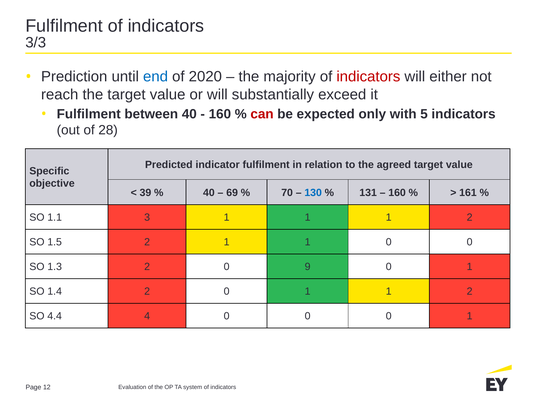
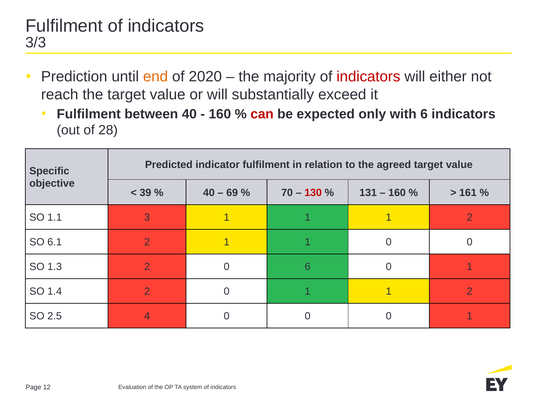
end colour: blue -> orange
with 5: 5 -> 6
130 colour: blue -> red
1.5: 1.5 -> 6.1
0 9: 9 -> 6
4.4: 4.4 -> 2.5
